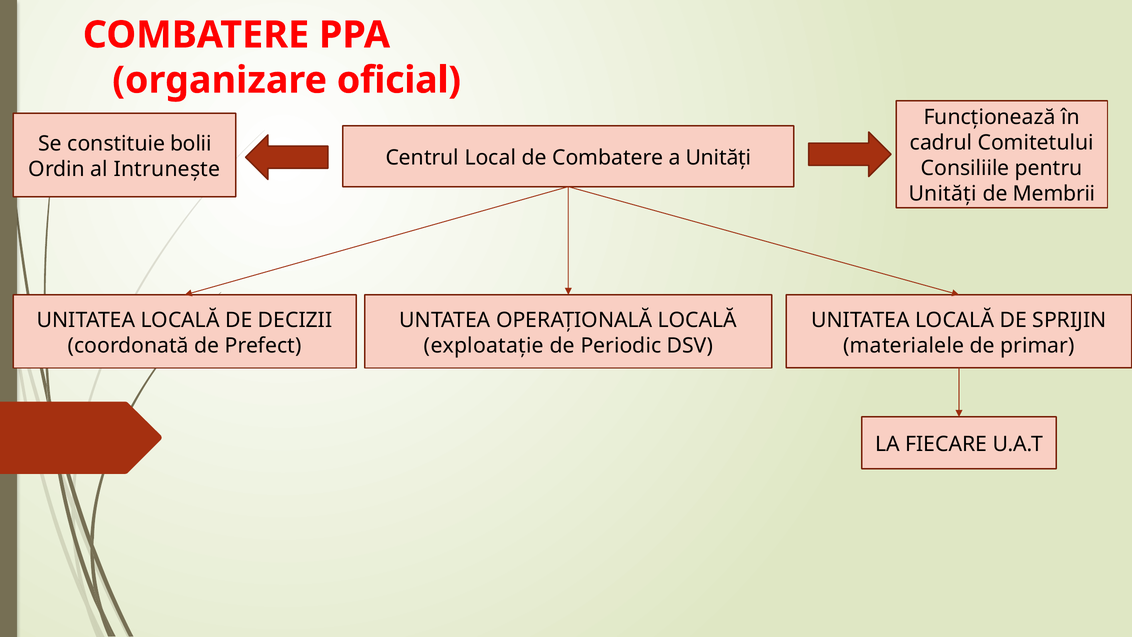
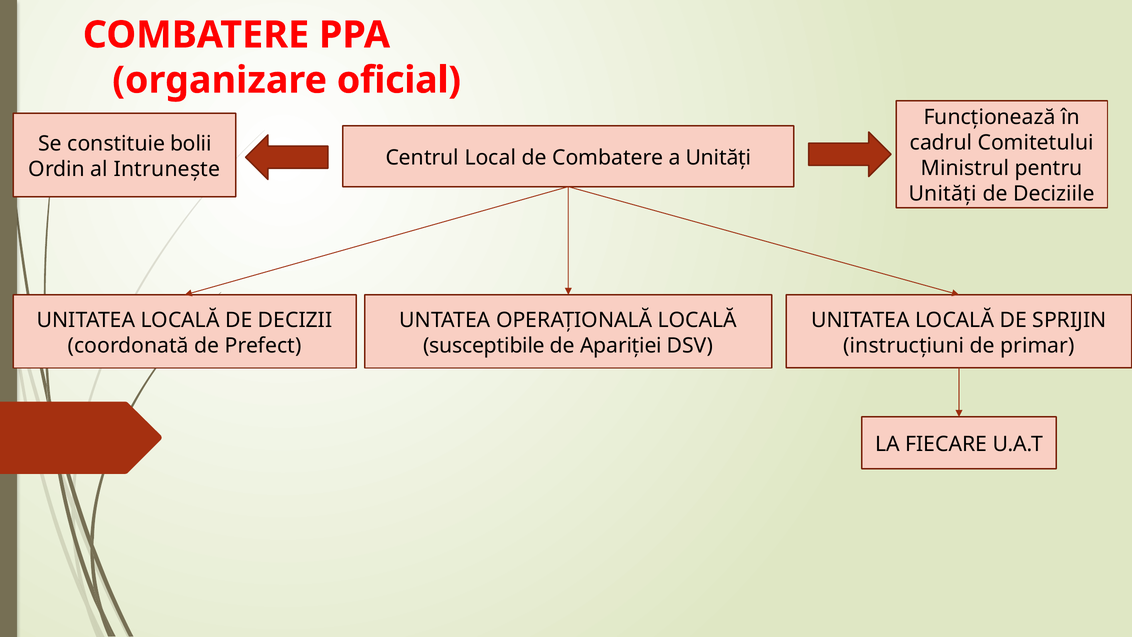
Consiliile: Consiliile -> Ministrul
Membrii: Membrii -> Deciziile
materialele: materialele -> instrucțiuni
exploatație: exploatație -> susceptibile
Periodic: Periodic -> Apariției
